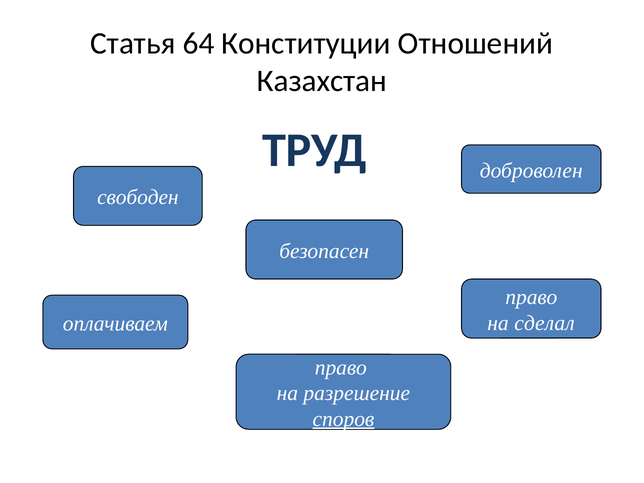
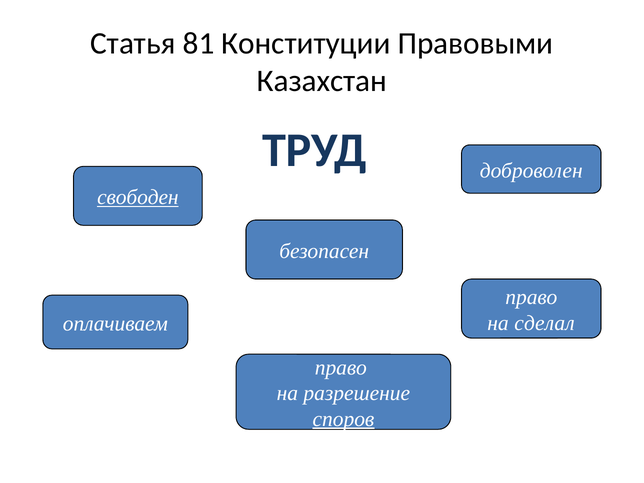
64: 64 -> 81
Отношений: Отношений -> Правовыми
свободен underline: none -> present
